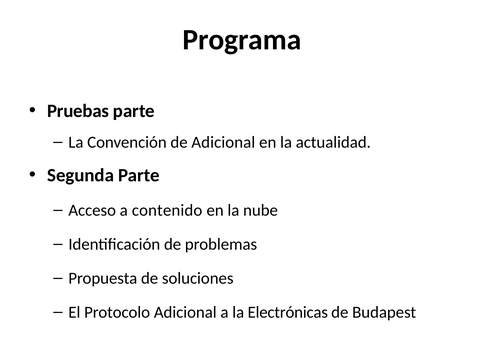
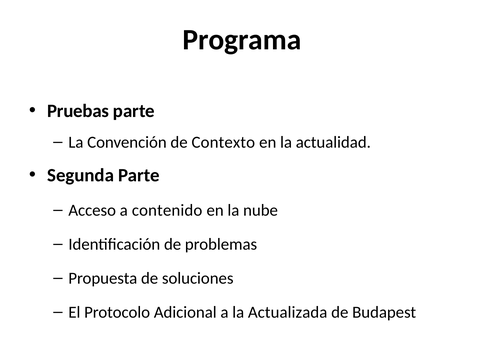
de Adicional: Adicional -> Contexto
Electrónicas: Electrónicas -> Actualizada
